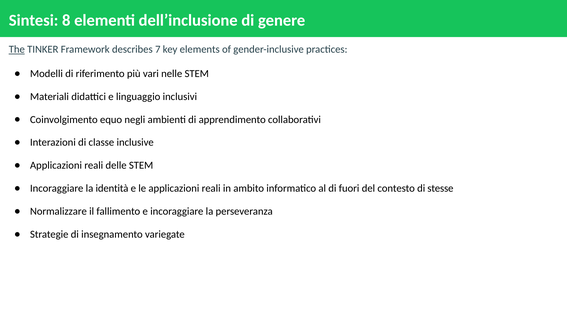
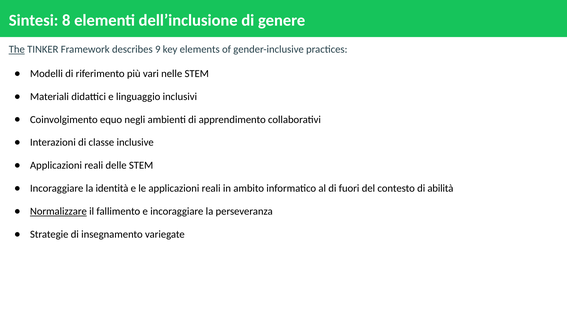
7: 7 -> 9
stesse: stesse -> abilità
Normalizzare underline: none -> present
